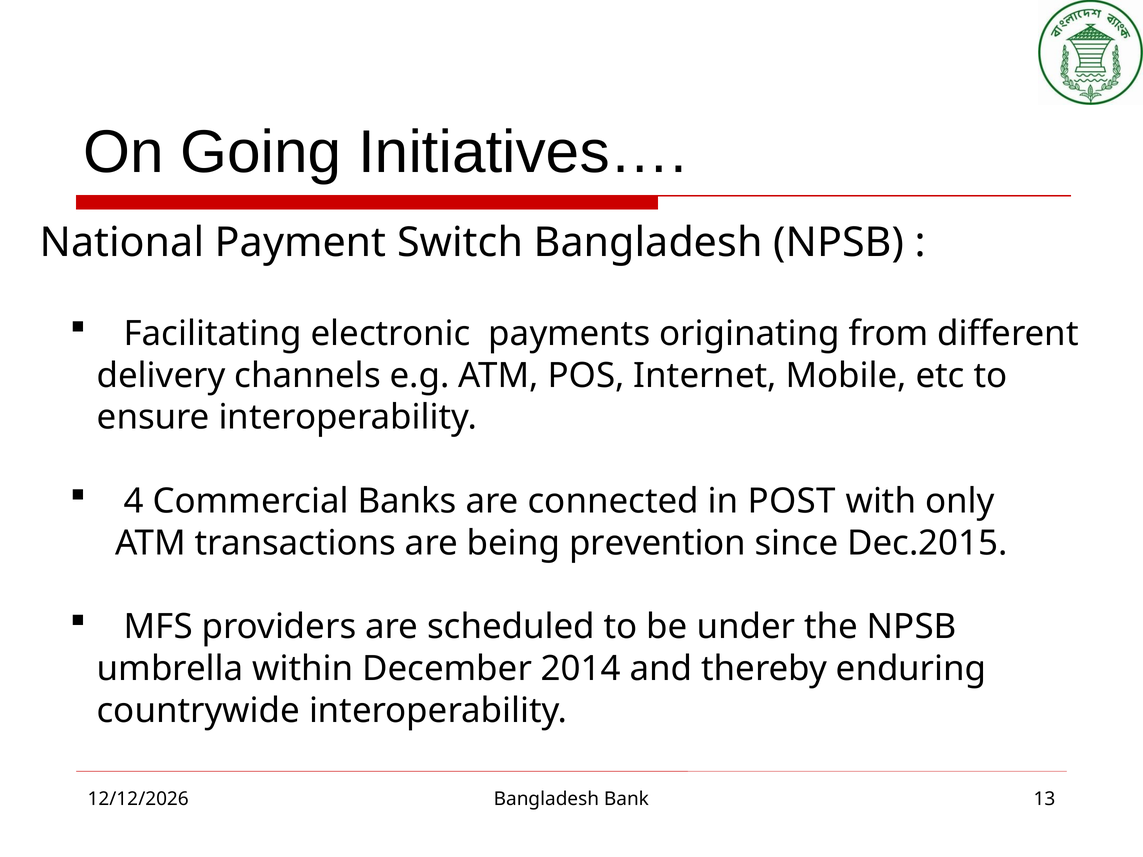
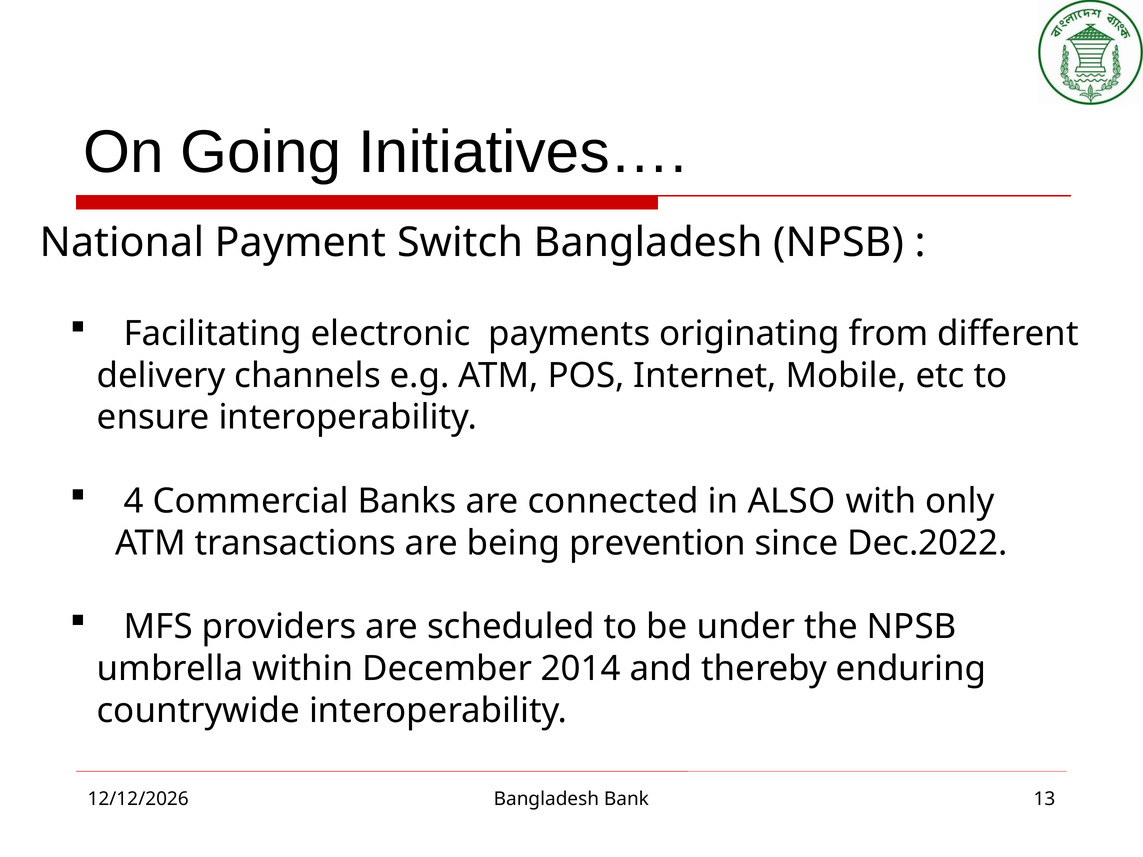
POST: POST -> ALSO
Dec.2015: Dec.2015 -> Dec.2022
